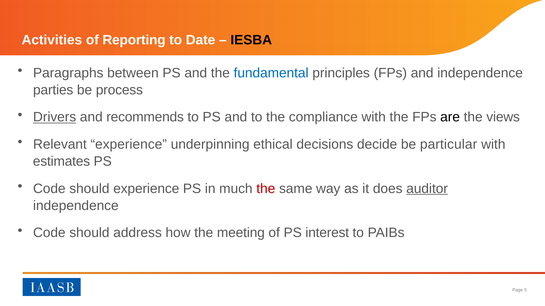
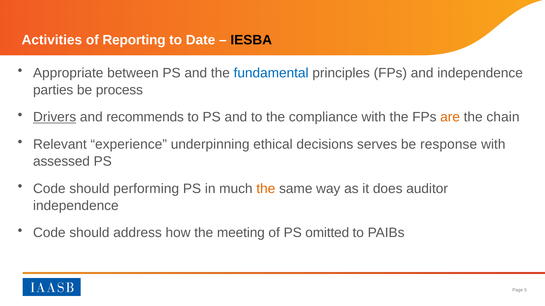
Paragraphs: Paragraphs -> Appropriate
are colour: black -> orange
views: views -> chain
decide: decide -> serves
particular: particular -> response
estimates: estimates -> assessed
should experience: experience -> performing
the at (266, 189) colour: red -> orange
auditor underline: present -> none
interest: interest -> omitted
